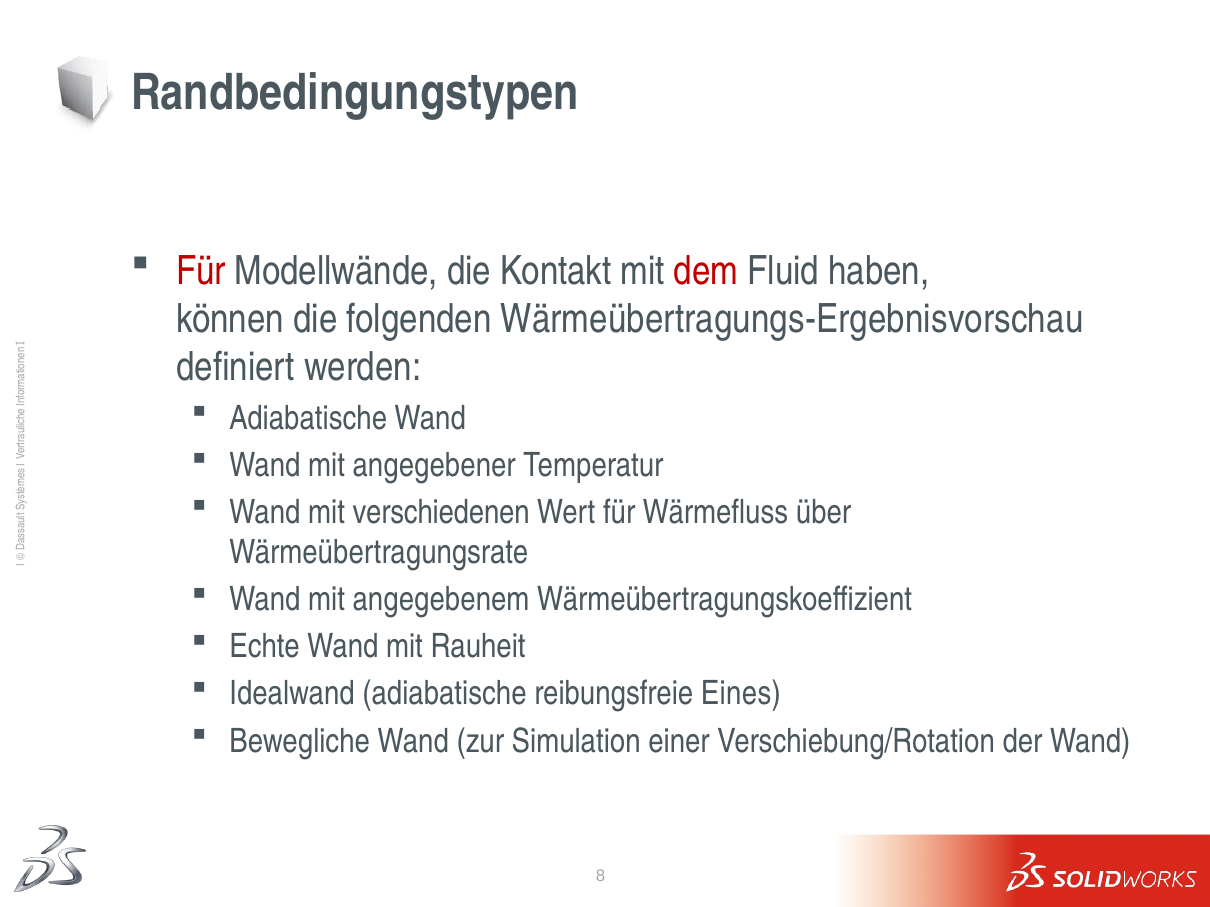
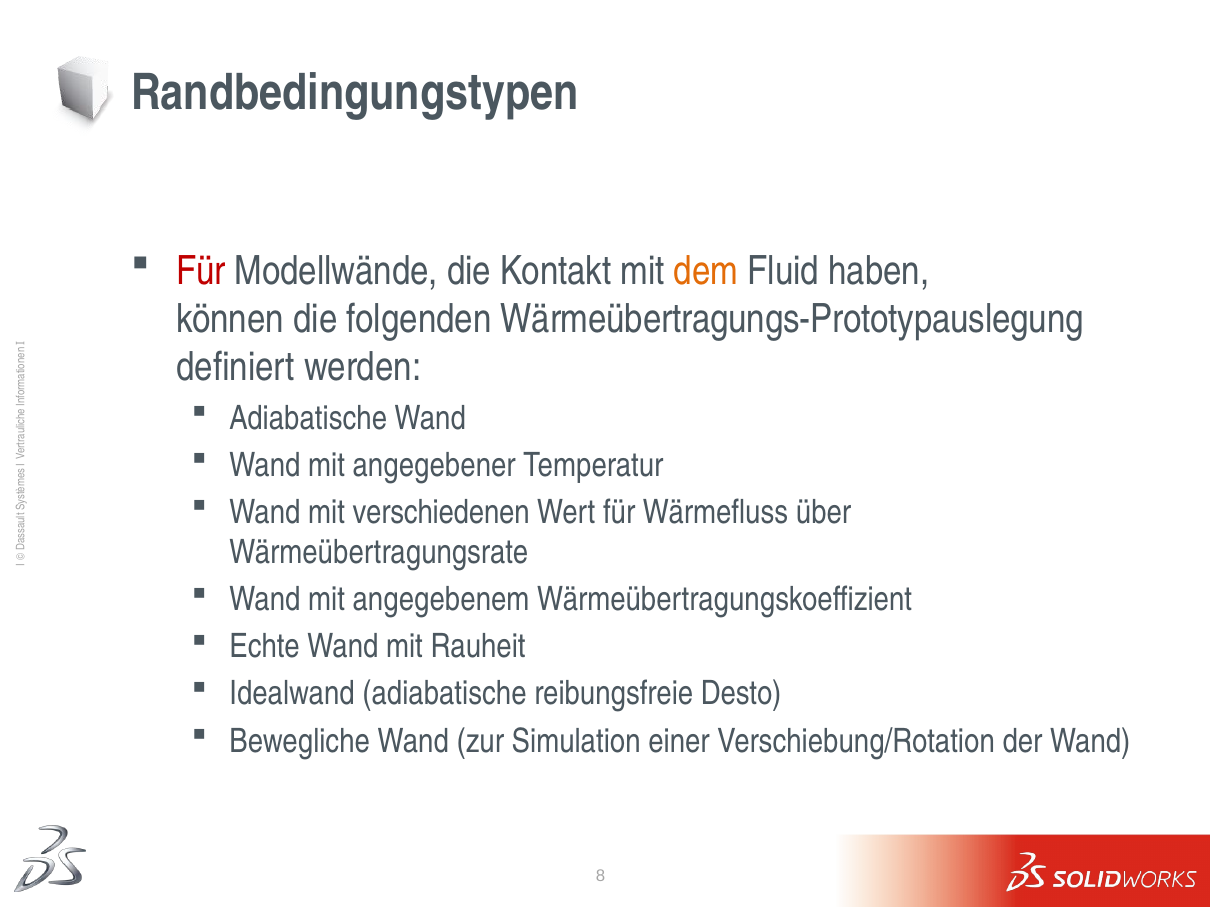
dem colour: red -> orange
Wärmeübertragungs-Ergebnisvorschau: Wärmeübertragungs-Ergebnisvorschau -> Wärmeübertragungs-Prototypauslegung
Eines: Eines -> Desto
